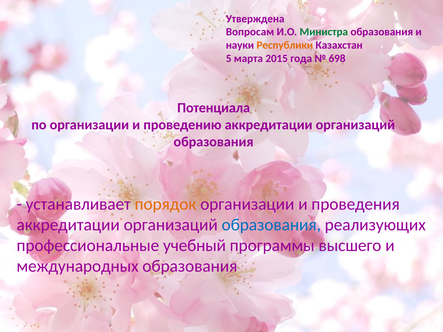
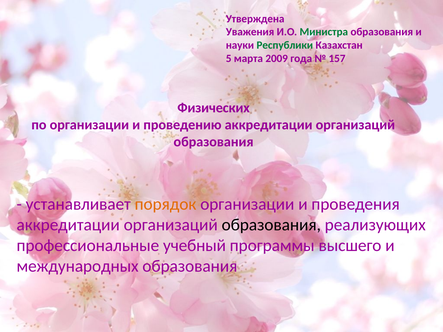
Вопросам: Вопросам -> Уважения
Республики colour: orange -> green
2015: 2015 -> 2009
698: 698 -> 157
Потенциала: Потенциала -> Физических
образования at (271, 225) colour: blue -> black
